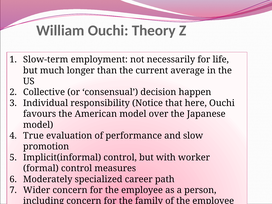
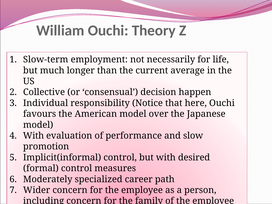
True at (33, 136): True -> With
worker: worker -> desired
